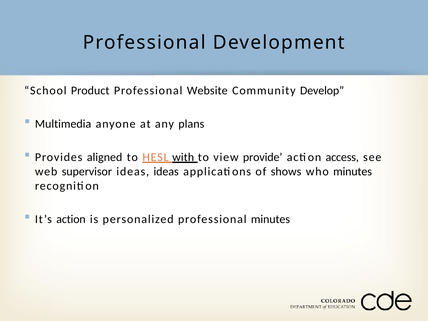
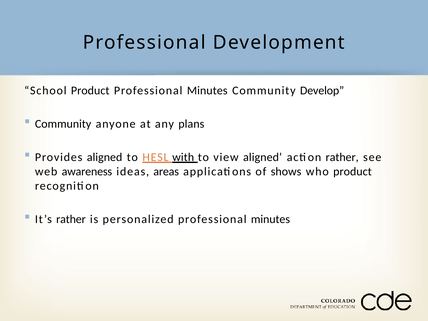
Website at (207, 91): Website -> Minutes
Multimedia at (63, 124): Multimedia -> Community
view provide: provide -> aligned
action access: access -> rather
supervisor: supervisor -> awareness
ideas ideas: ideas -> areas
who minutes: minutes -> product
It’s action: action -> rather
